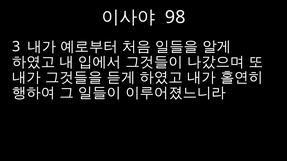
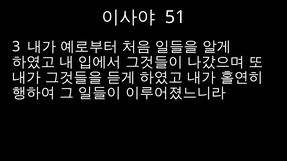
98: 98 -> 51
